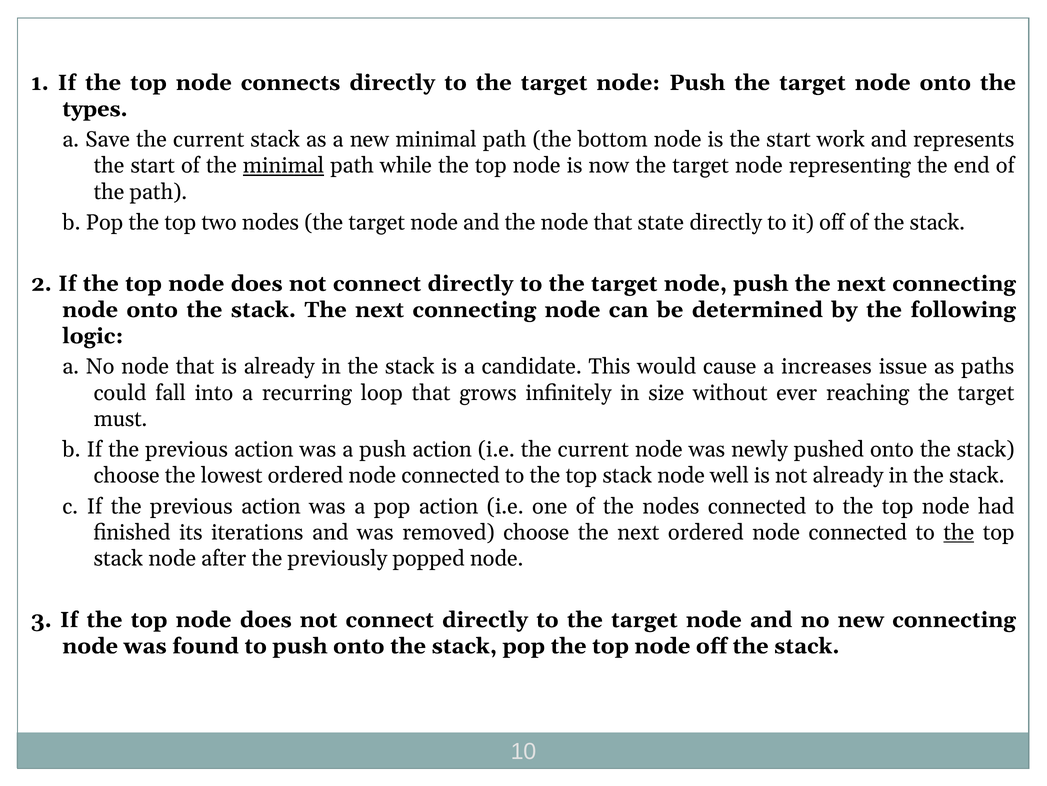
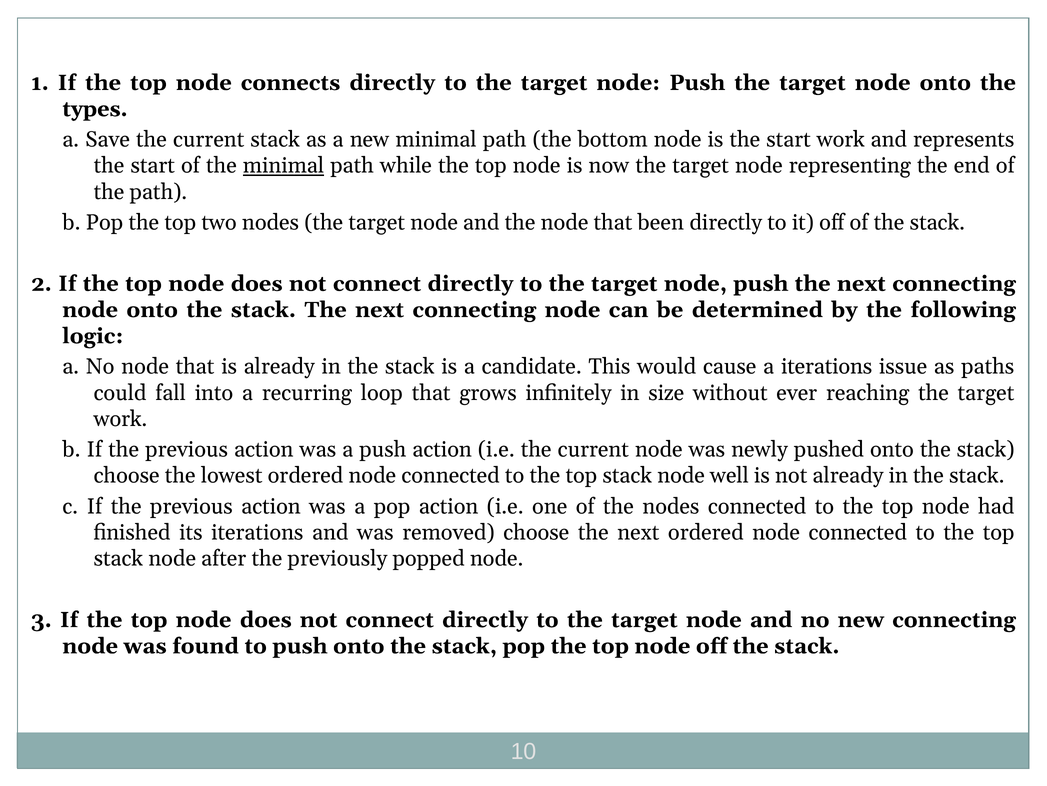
state: state -> been
a increases: increases -> iterations
must at (121, 419): must -> work
the at (959, 532) underline: present -> none
